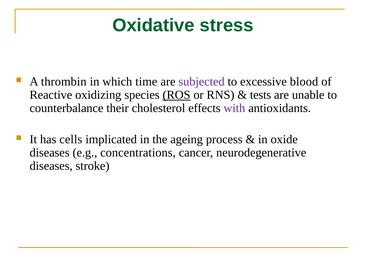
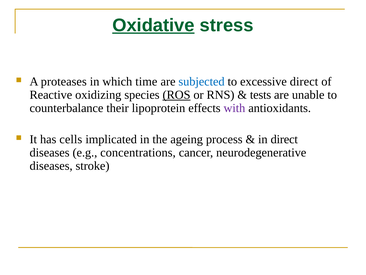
Oxidative underline: none -> present
thrombin: thrombin -> proteases
subjected colour: purple -> blue
excessive blood: blood -> direct
cholesterol: cholesterol -> lipoprotein
in oxide: oxide -> direct
